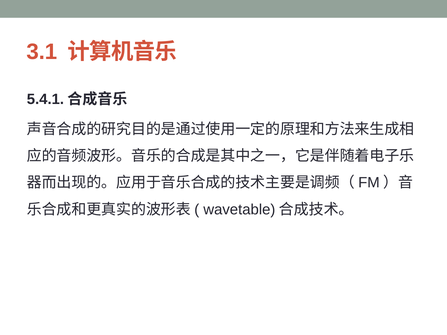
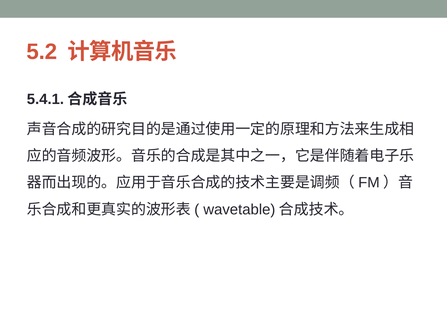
3.1: 3.1 -> 5.2
